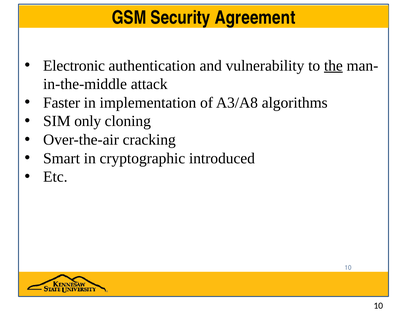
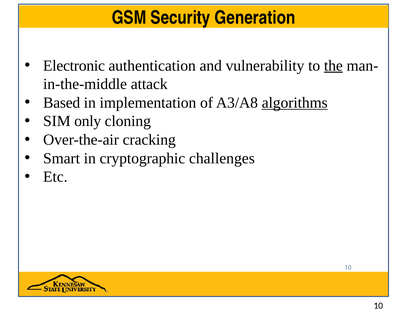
Agreement: Agreement -> Generation
Faster: Faster -> Based
algorithms underline: none -> present
introduced: introduced -> challenges
